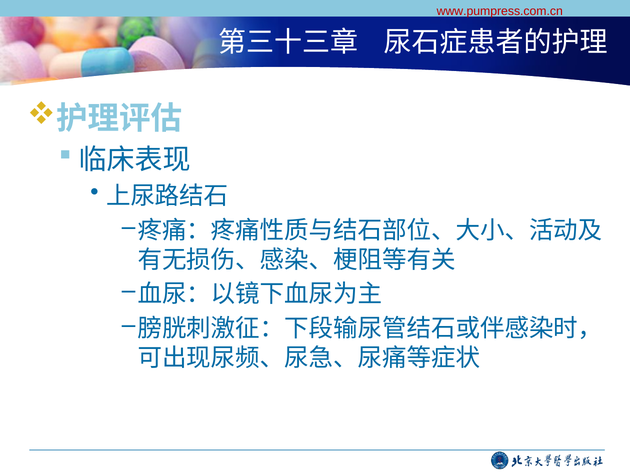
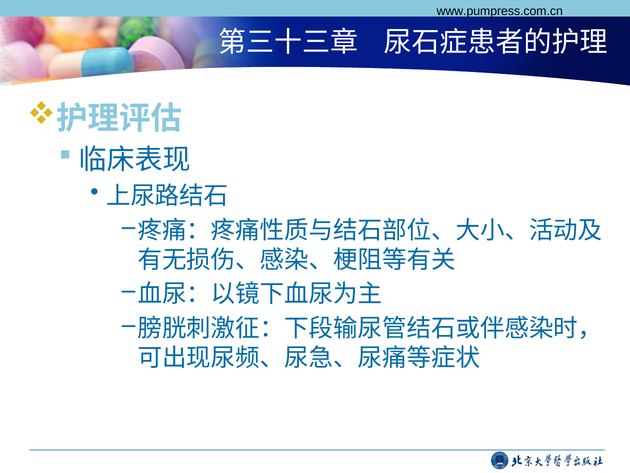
www.pumpress.com.cn colour: red -> black
